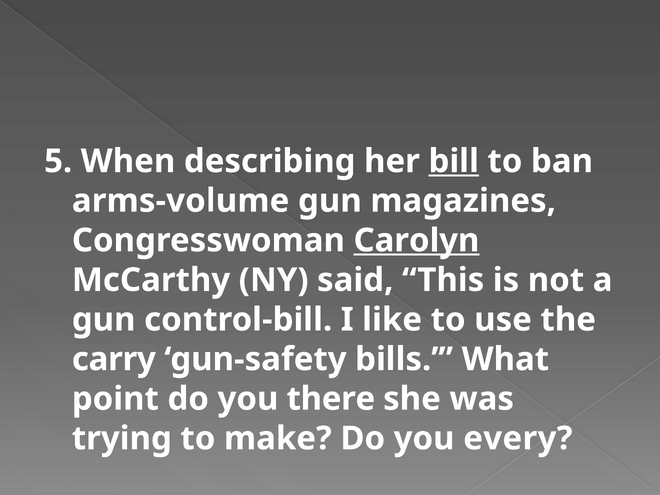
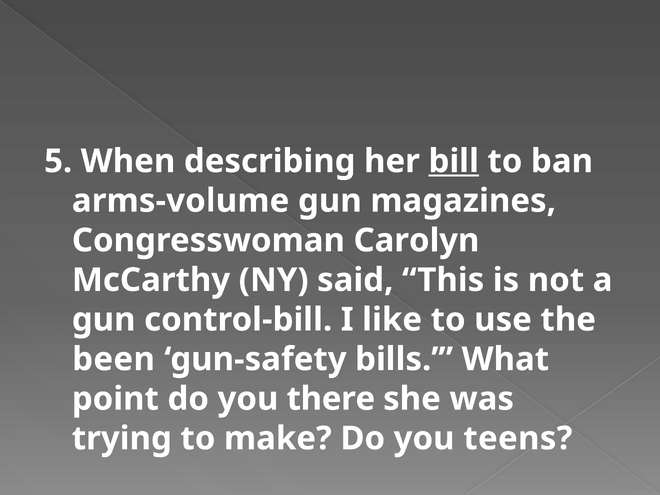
Carolyn underline: present -> none
carry: carry -> been
every: every -> teens
